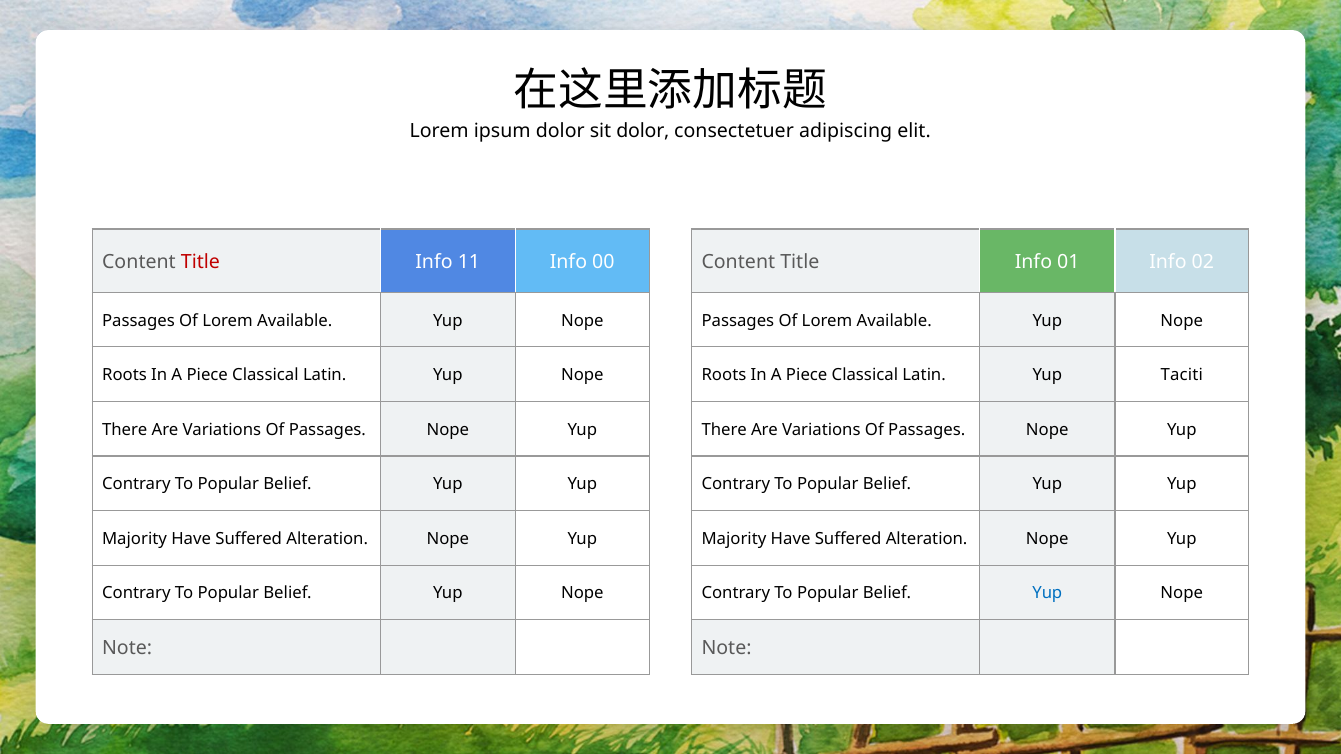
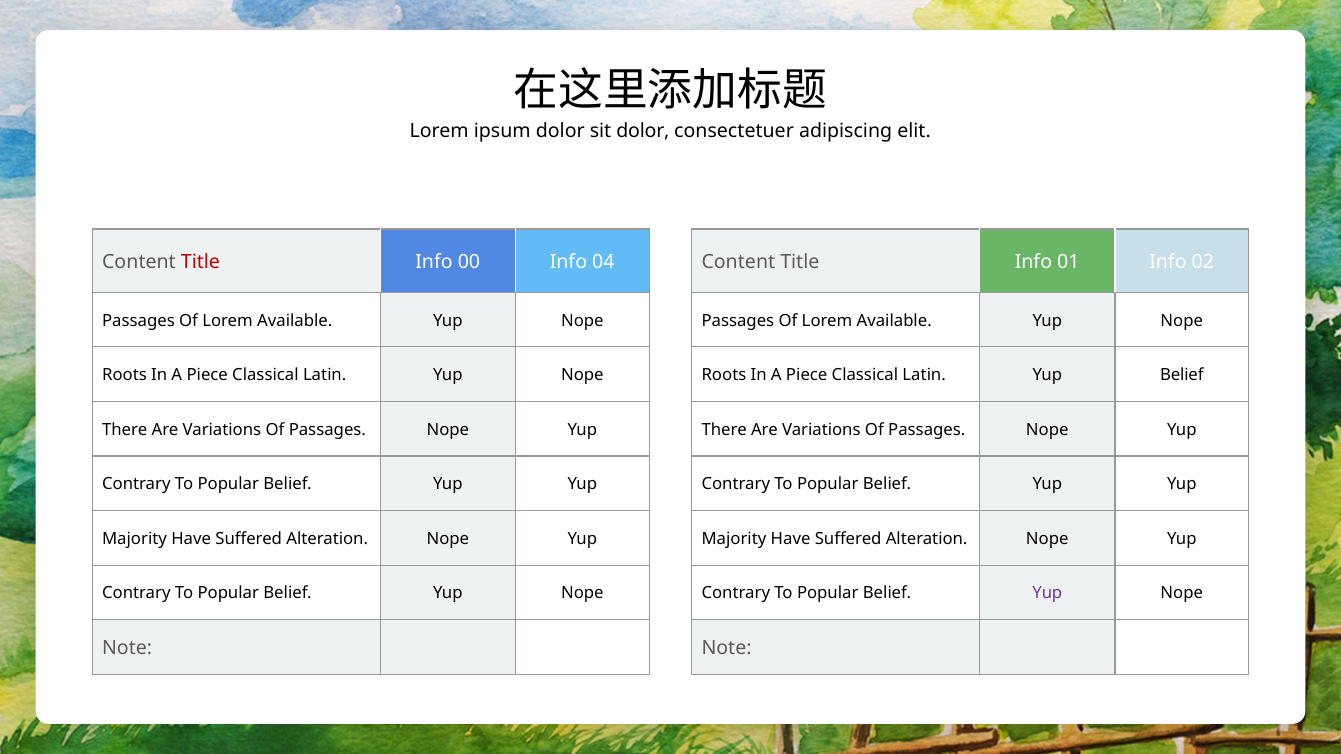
11: 11 -> 00
00: 00 -> 04
Yup Taciti: Taciti -> Belief
Yup at (1047, 594) colour: blue -> purple
